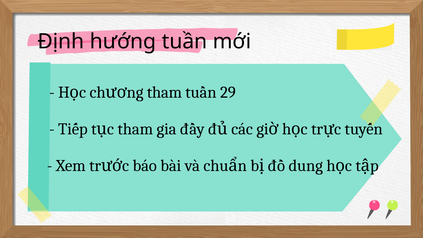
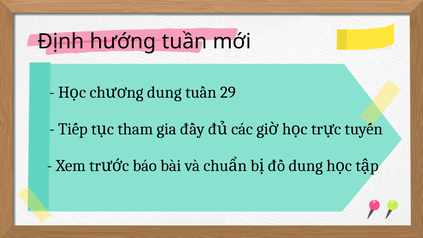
tham at (164, 93): tham -> dung
